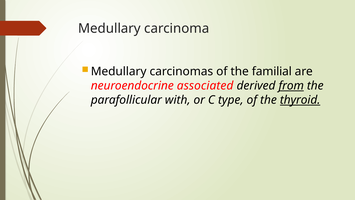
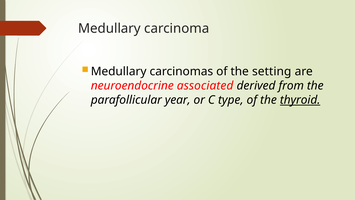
familial: familial -> setting
from underline: present -> none
with: with -> year
